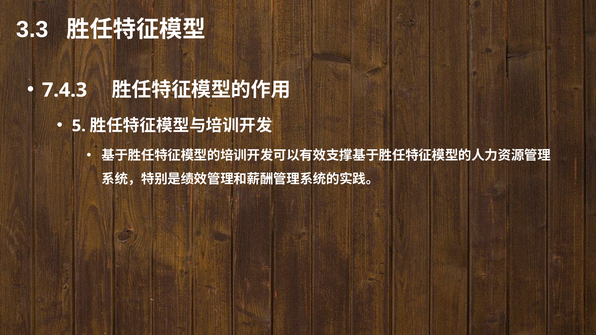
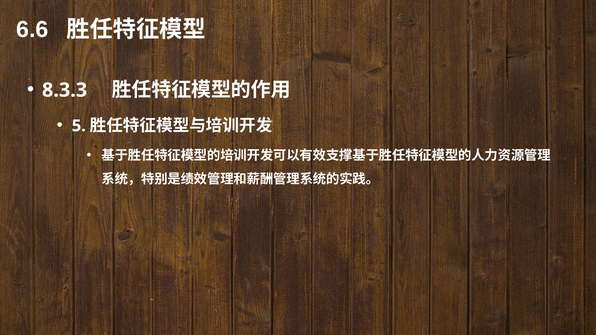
3.3: 3.3 -> 6.6
7.4.3: 7.4.3 -> 8.3.3
